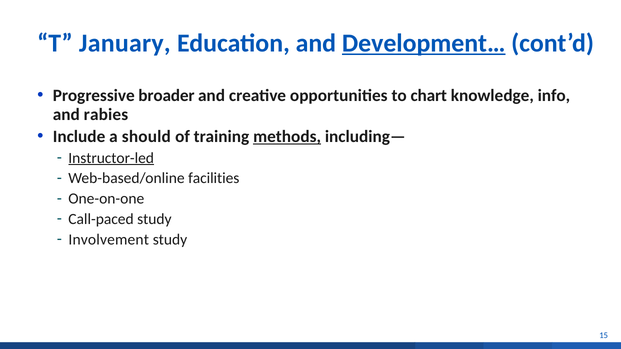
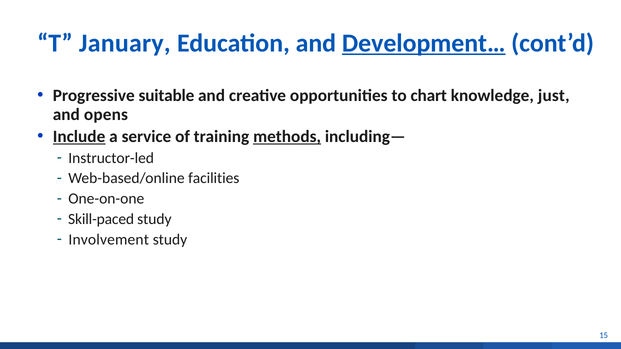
broader: broader -> suitable
info: info -> just
rabies: rabies -> opens
Include underline: none -> present
should: should -> service
Instructor-led underline: present -> none
Call-paced: Call-paced -> Skill-paced
